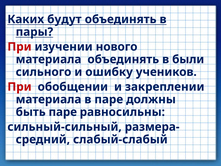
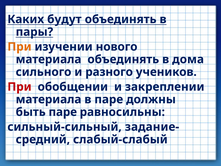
При at (19, 47) colour: red -> orange
были: были -> дома
ошибку: ошибку -> разного
размера-: размера- -> задание-
